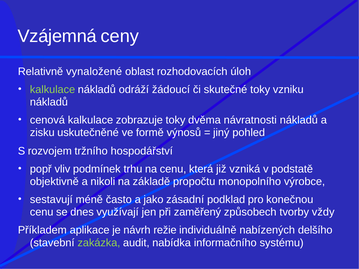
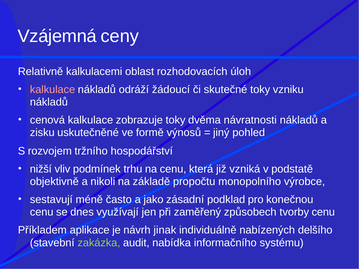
vynaložené: vynaložené -> kalkulacemi
kalkulace at (52, 90) colour: light green -> pink
popř: popř -> nižší
tvorby vždy: vždy -> cenu
režie: režie -> jinak
